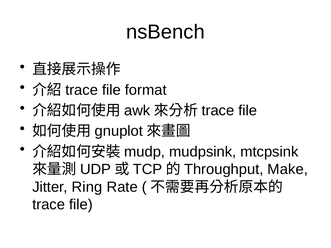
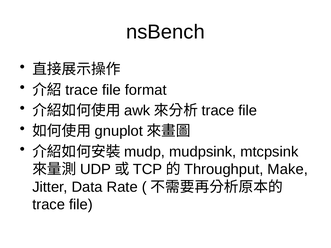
Ring: Ring -> Data
